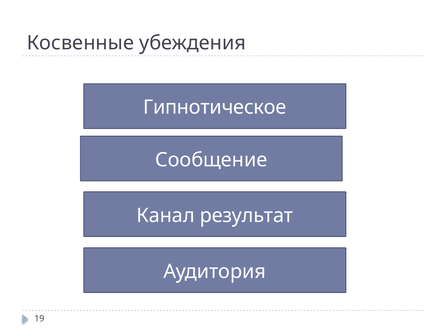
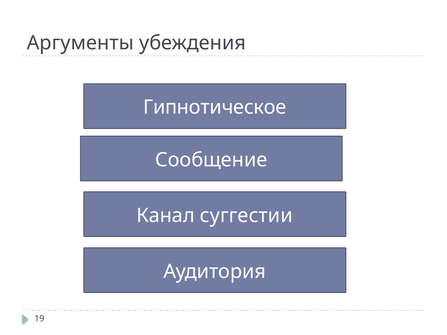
Косвенные: Косвенные -> Аргументы
результат: результат -> суггестии
